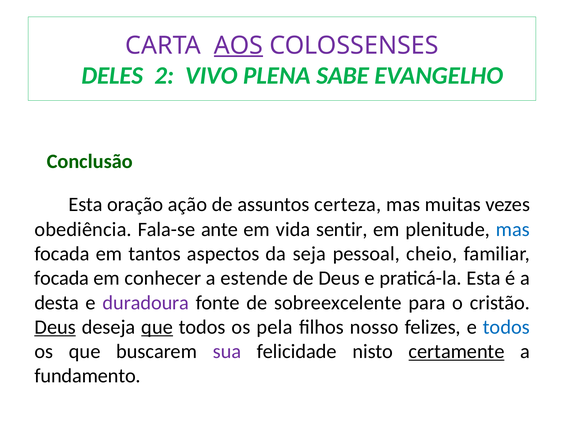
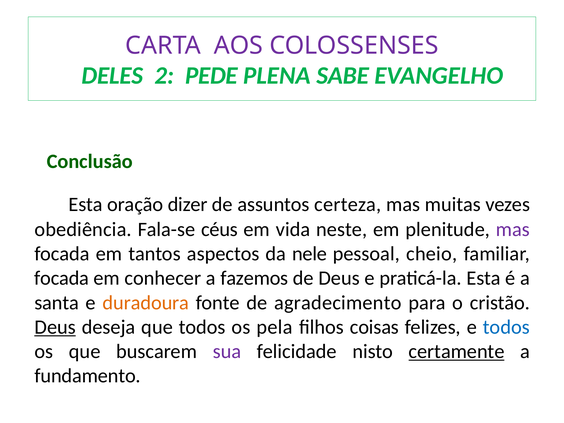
AOS underline: present -> none
VIVO: VIVO -> PEDE
ação: ação -> dizer
ante: ante -> céus
sentir: sentir -> neste
mas at (513, 229) colour: blue -> purple
seja: seja -> nele
estende: estende -> fazemos
desta: desta -> santa
duradoura colour: purple -> orange
sobreexcelente: sobreexcelente -> agradecimento
que at (157, 327) underline: present -> none
nosso: nosso -> coisas
